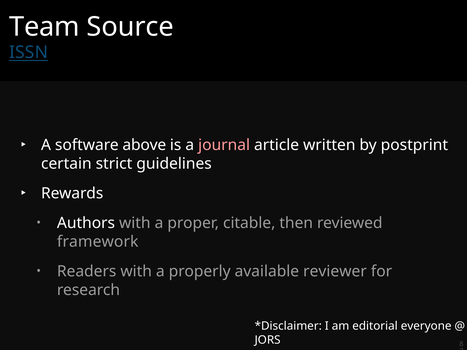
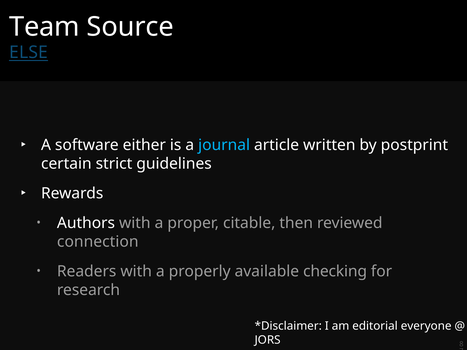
ISSN: ISSN -> ELSE
above: above -> either
journal colour: pink -> light blue
framework: framework -> connection
reviewer: reviewer -> checking
